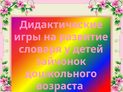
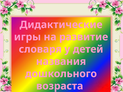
зайчонок: зайчонок -> названия
